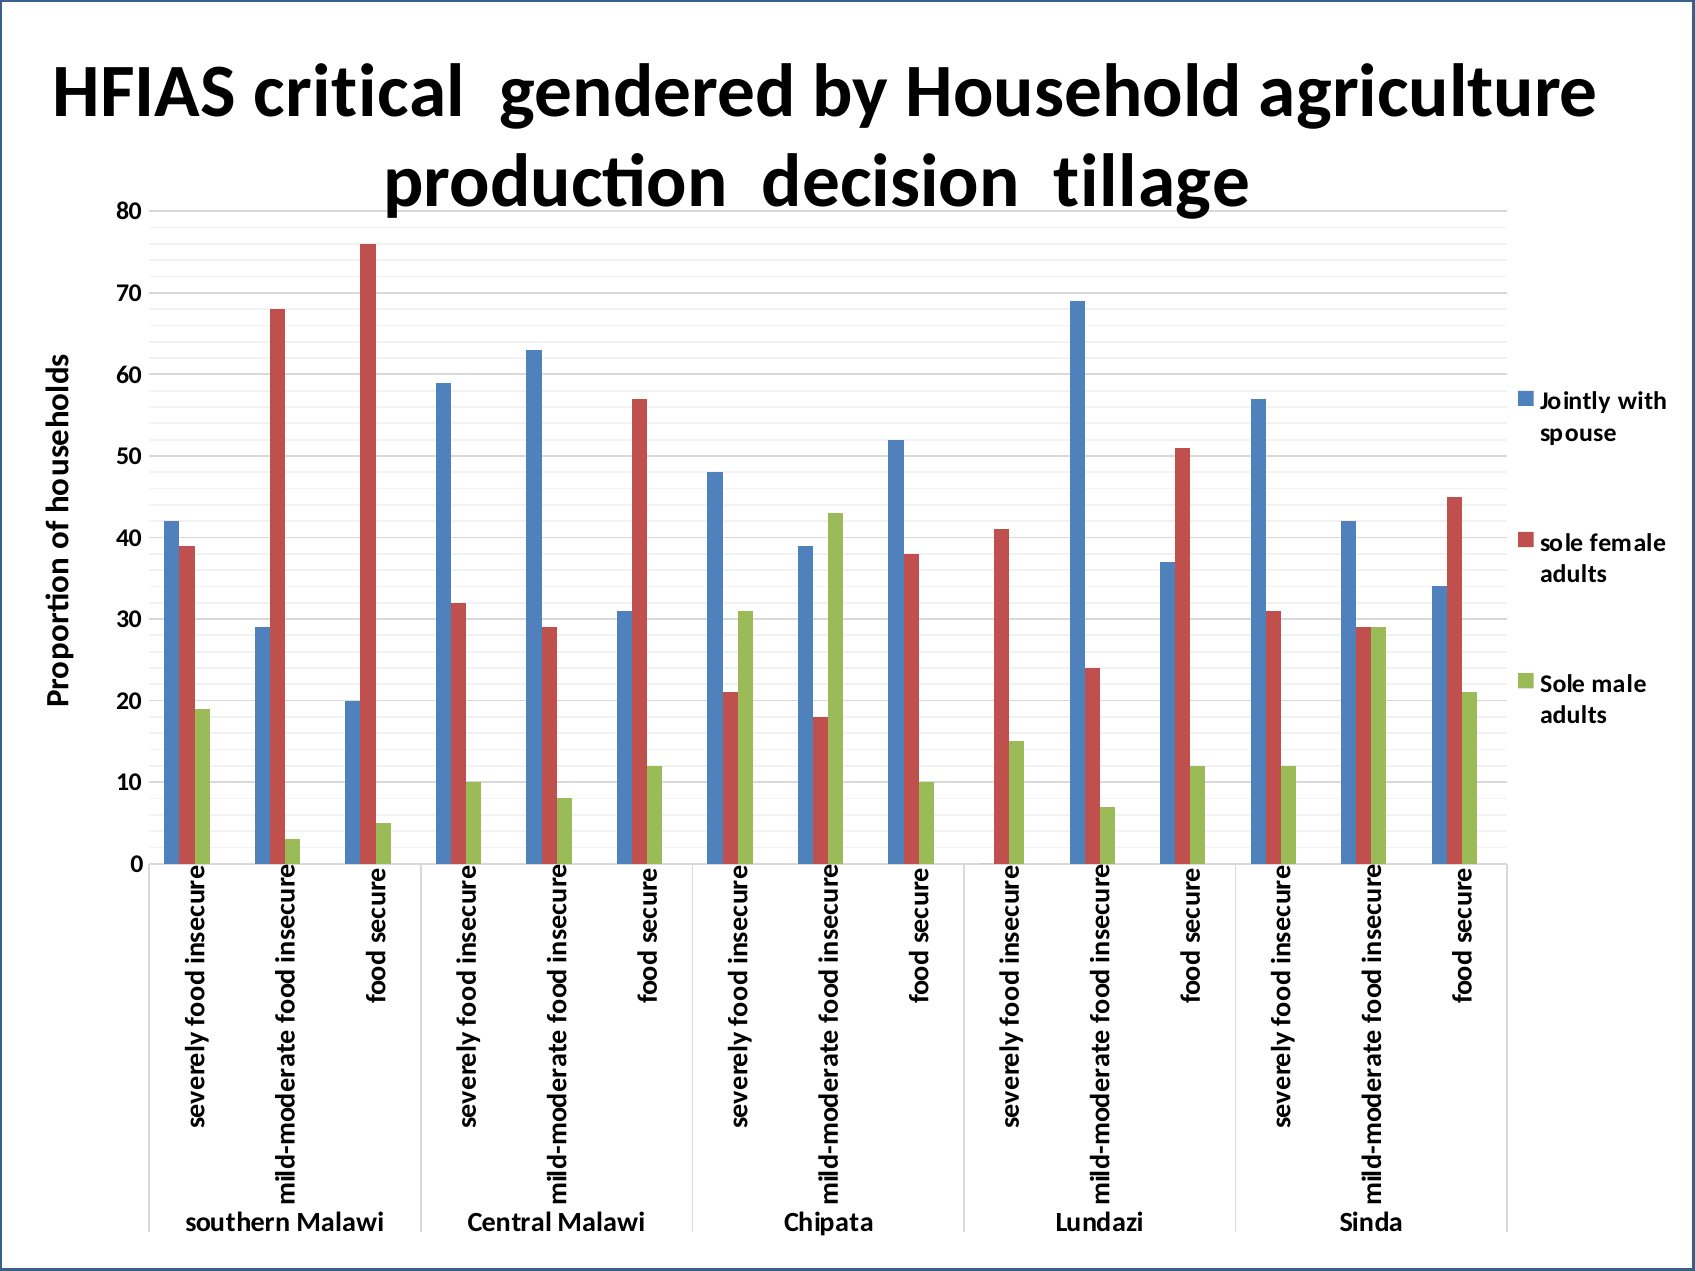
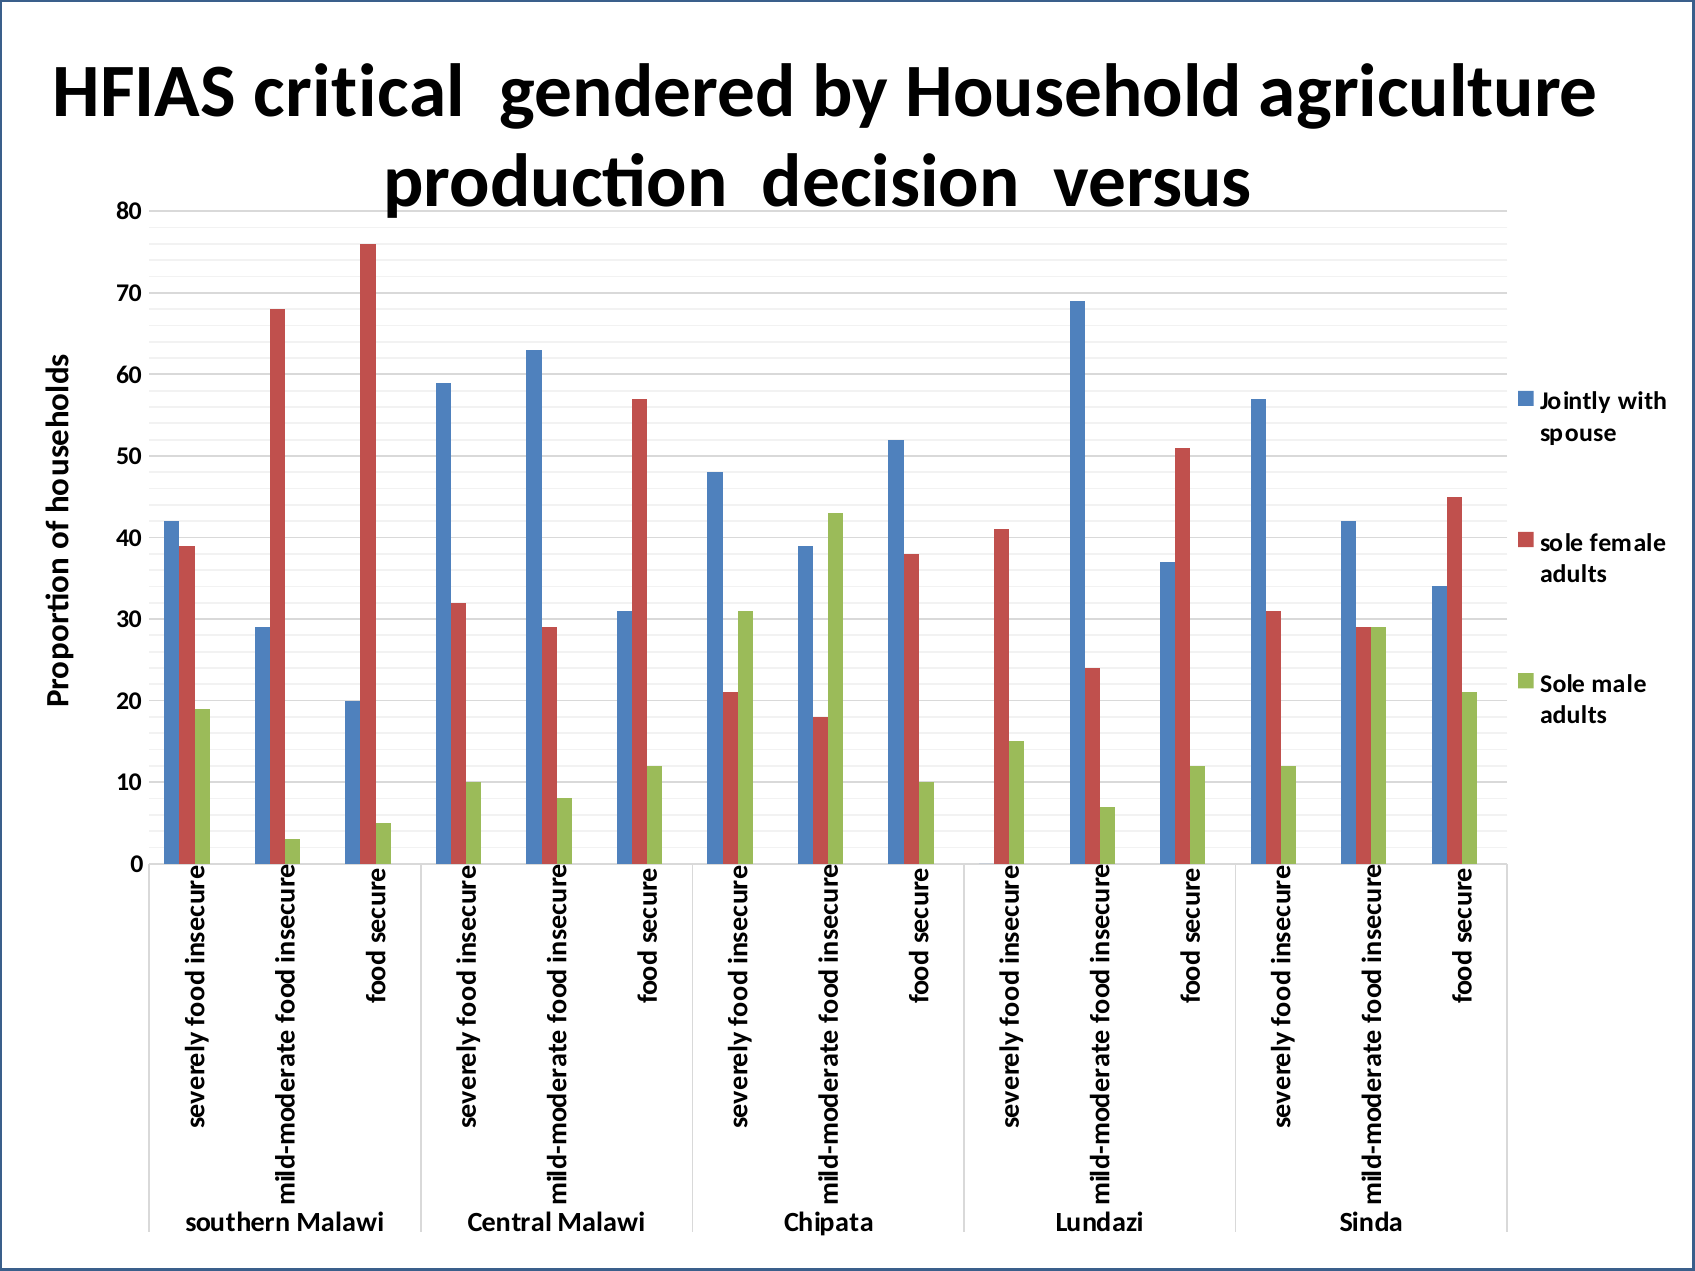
tillage: tillage -> versus
